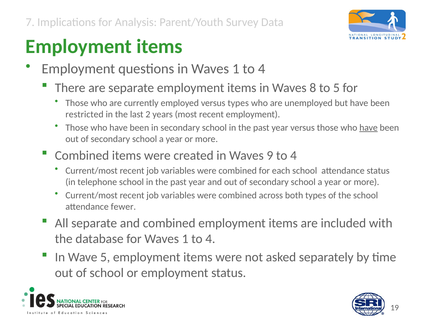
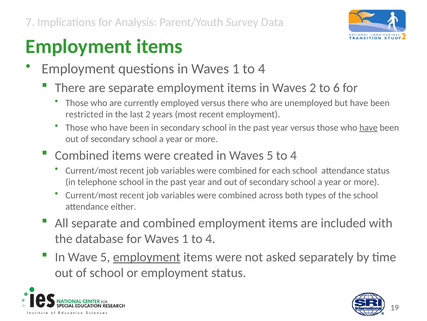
Waves 8: 8 -> 2
to 5: 5 -> 6
versus types: types -> there
Waves 9: 9 -> 5
fewer: fewer -> either
employment at (147, 257) underline: none -> present
